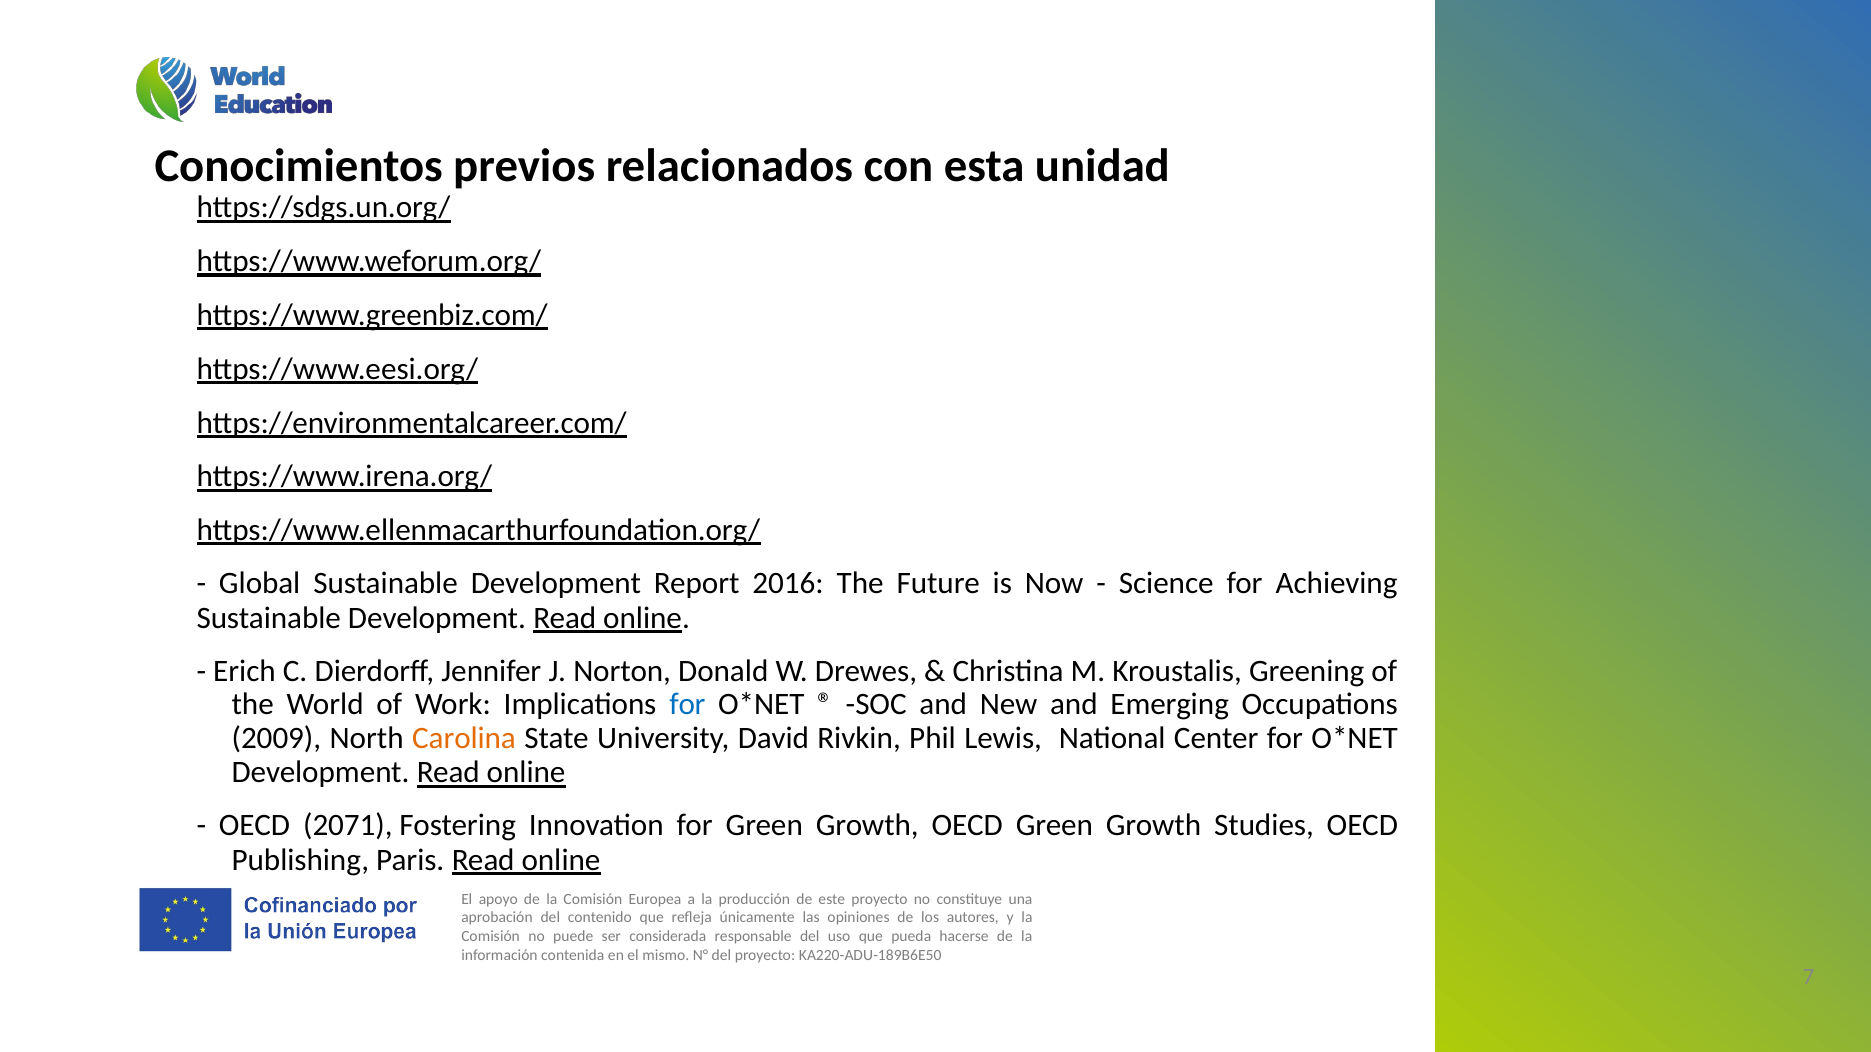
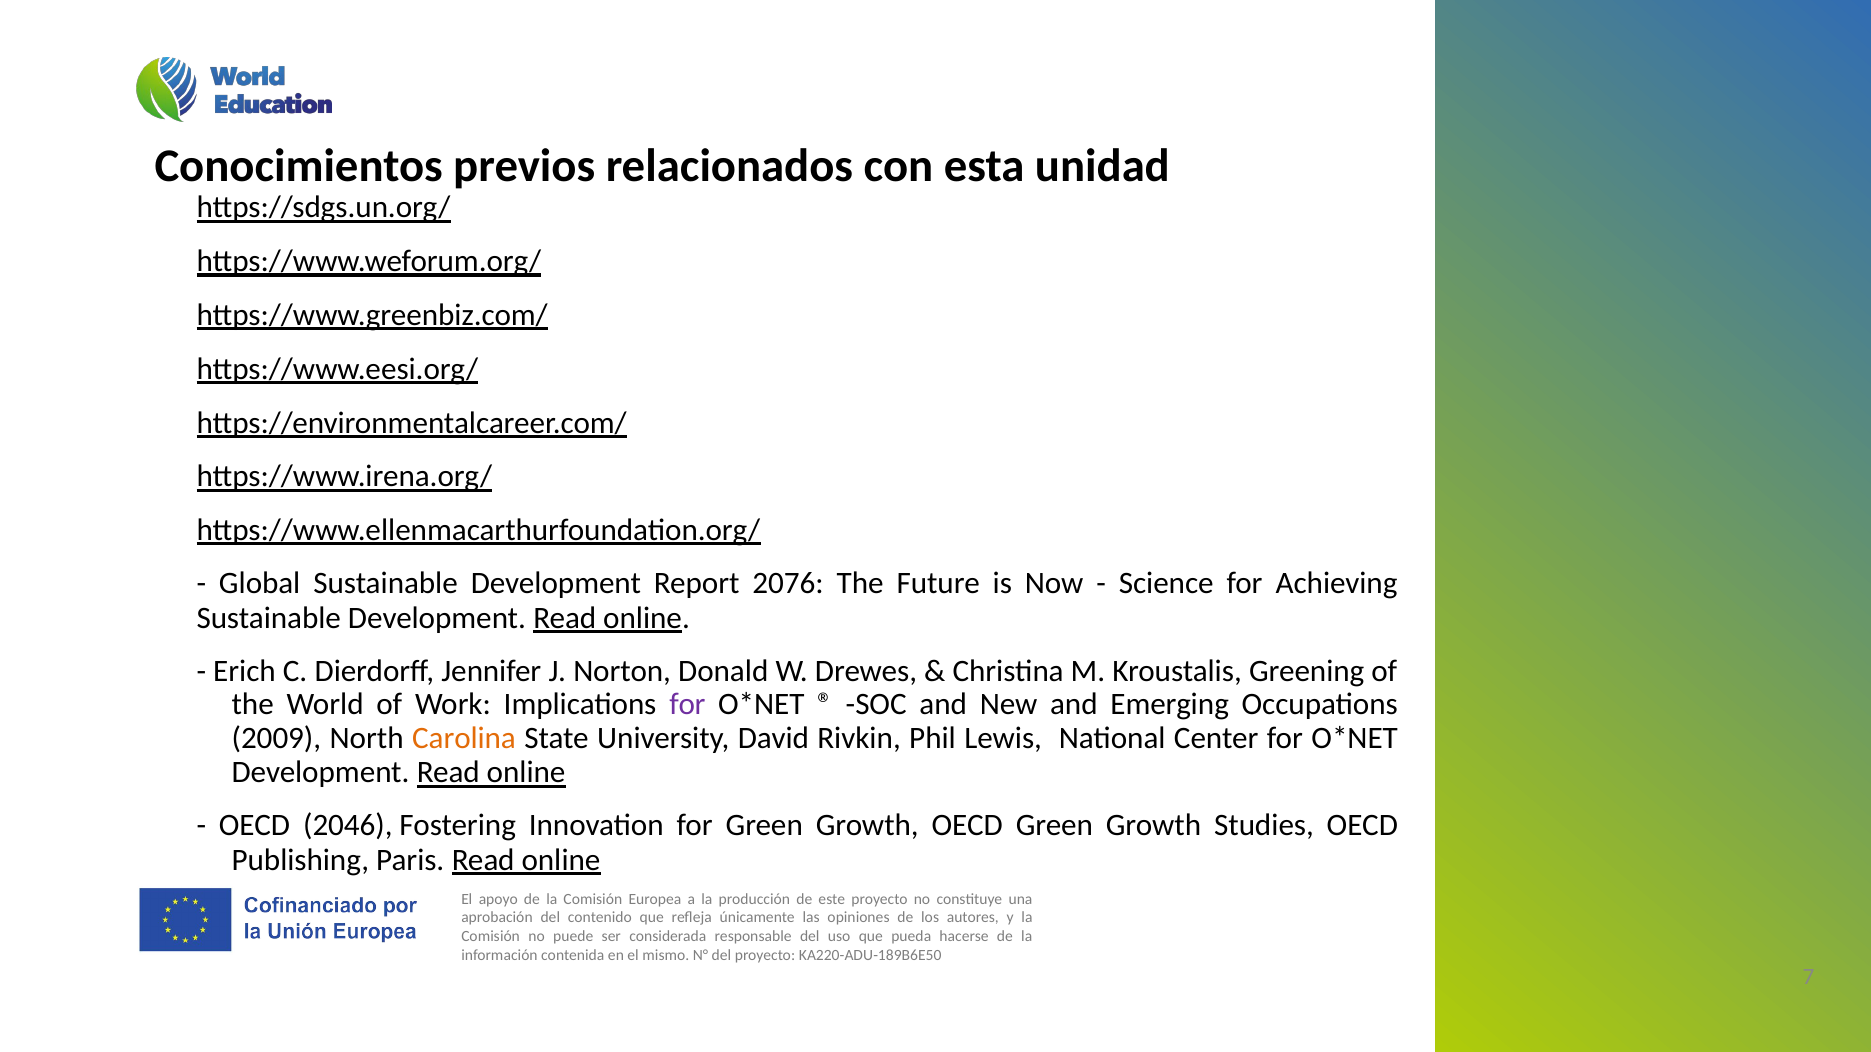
2016: 2016 -> 2076
for at (687, 705) colour: blue -> purple
2071: 2071 -> 2046
